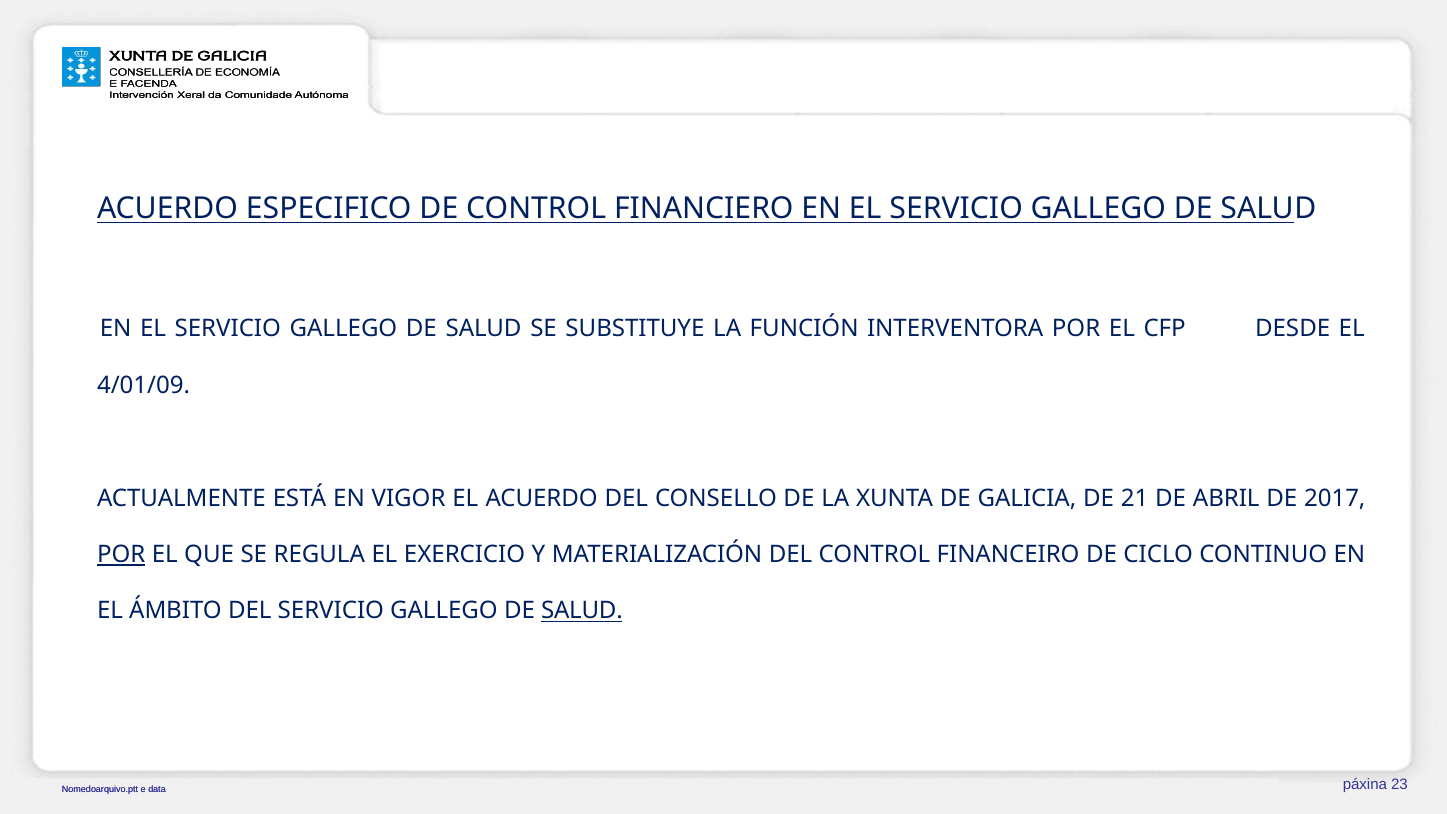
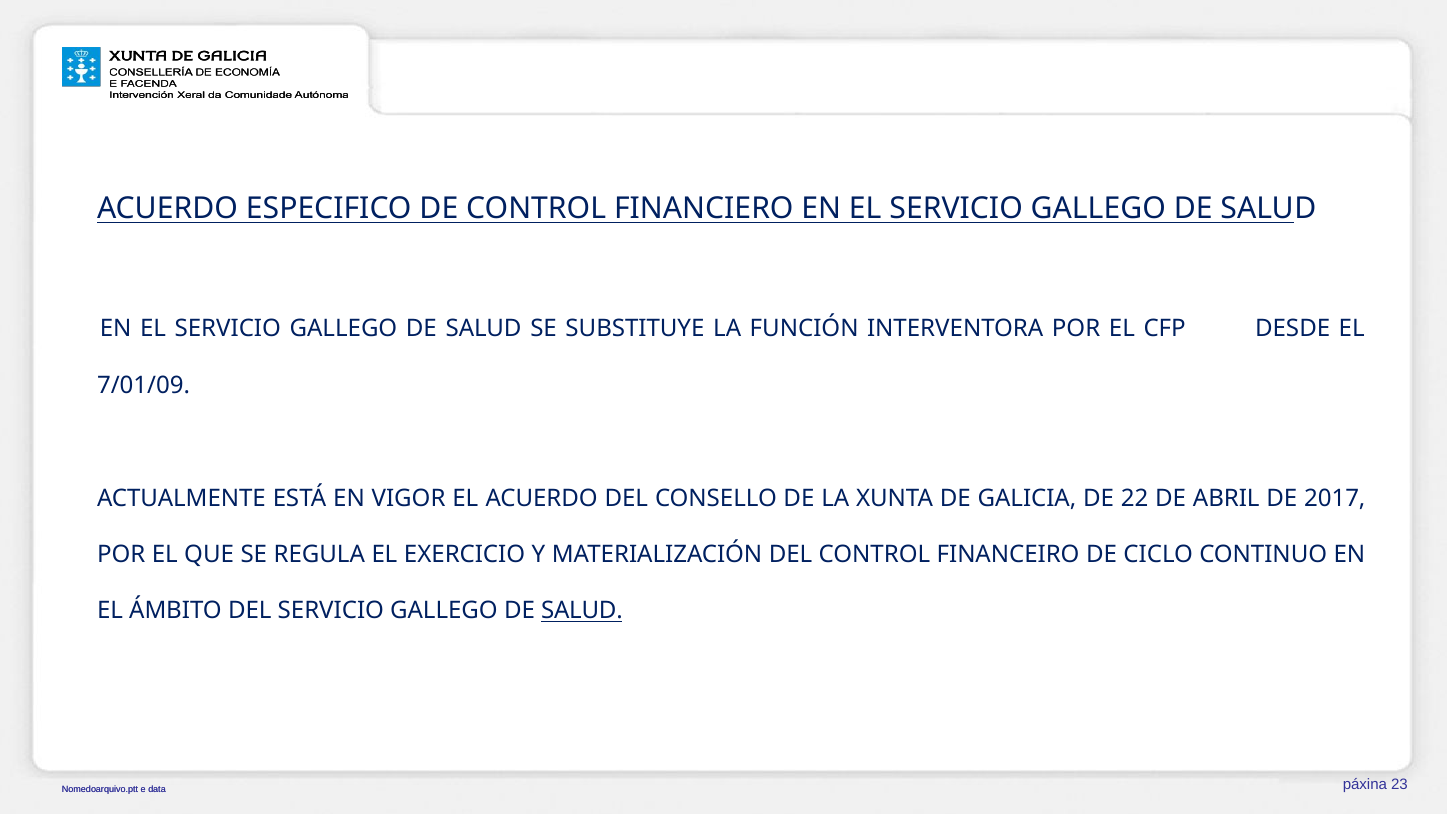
4/01/09: 4/01/09 -> 7/01/09
21: 21 -> 22
POR at (121, 554) underline: present -> none
